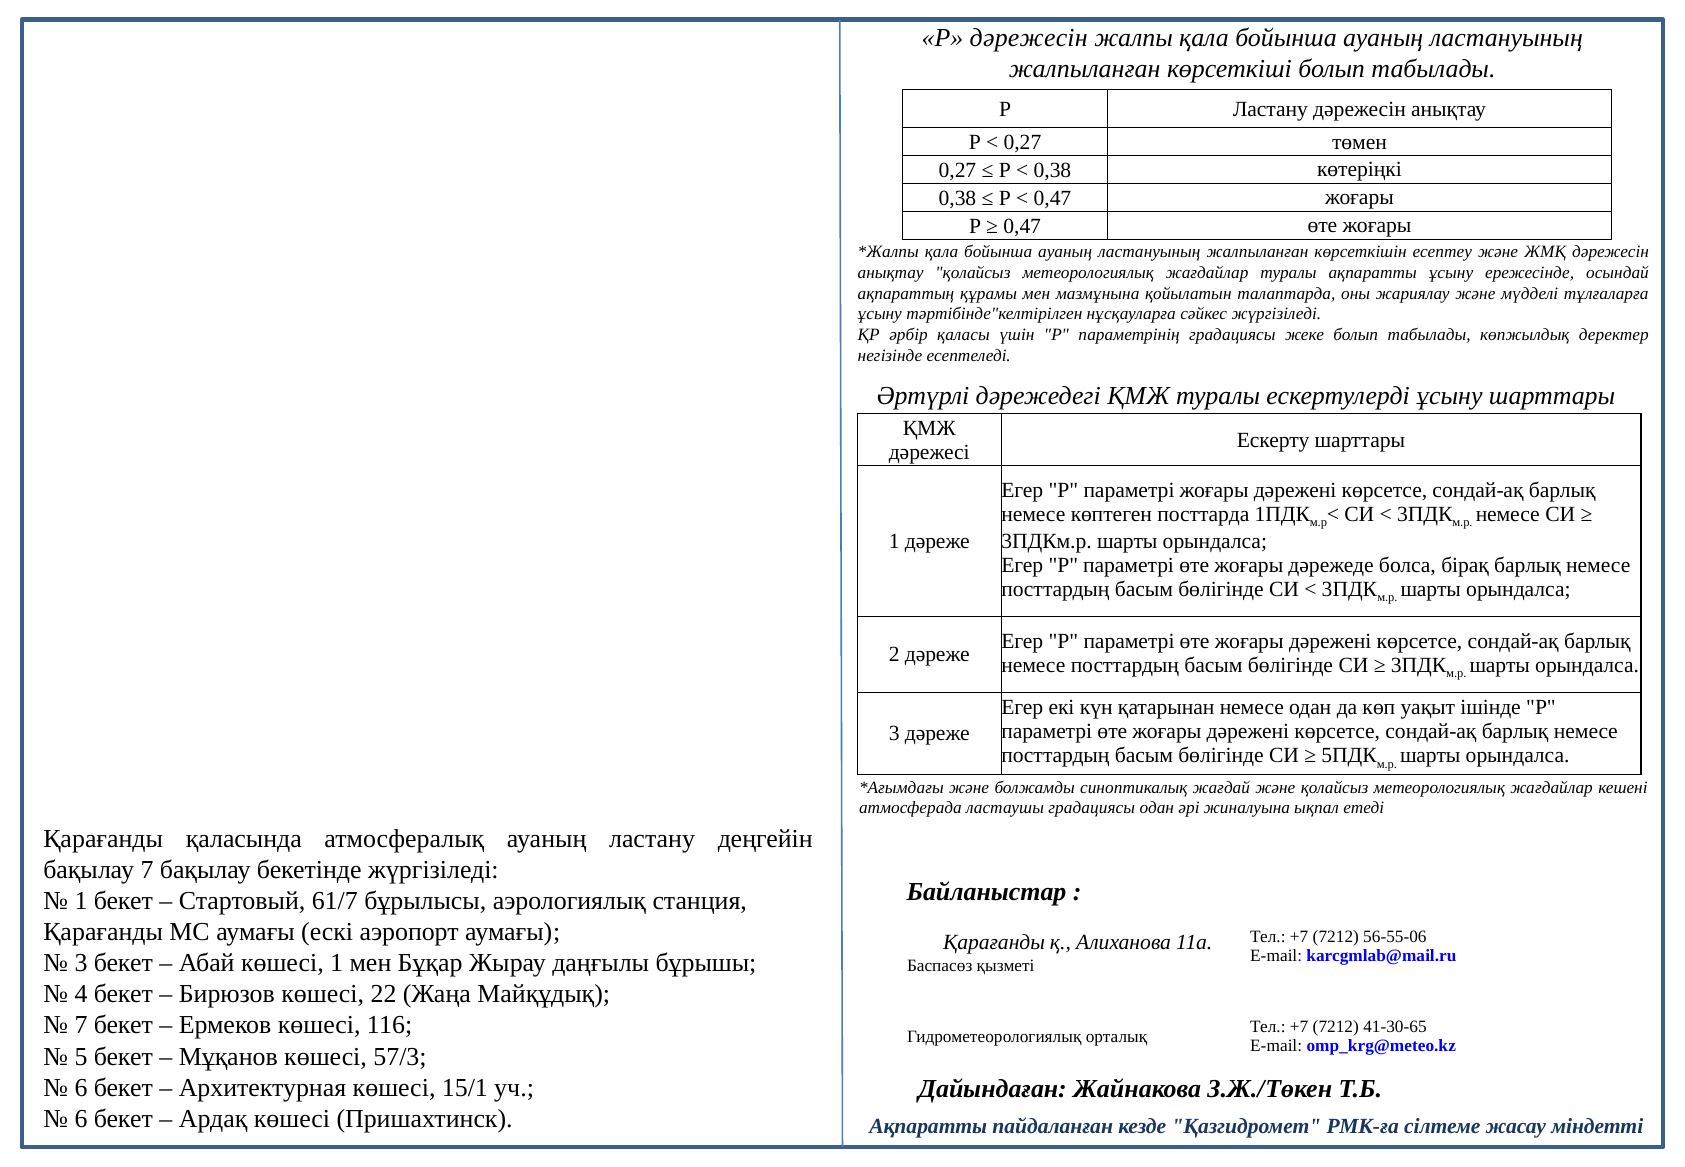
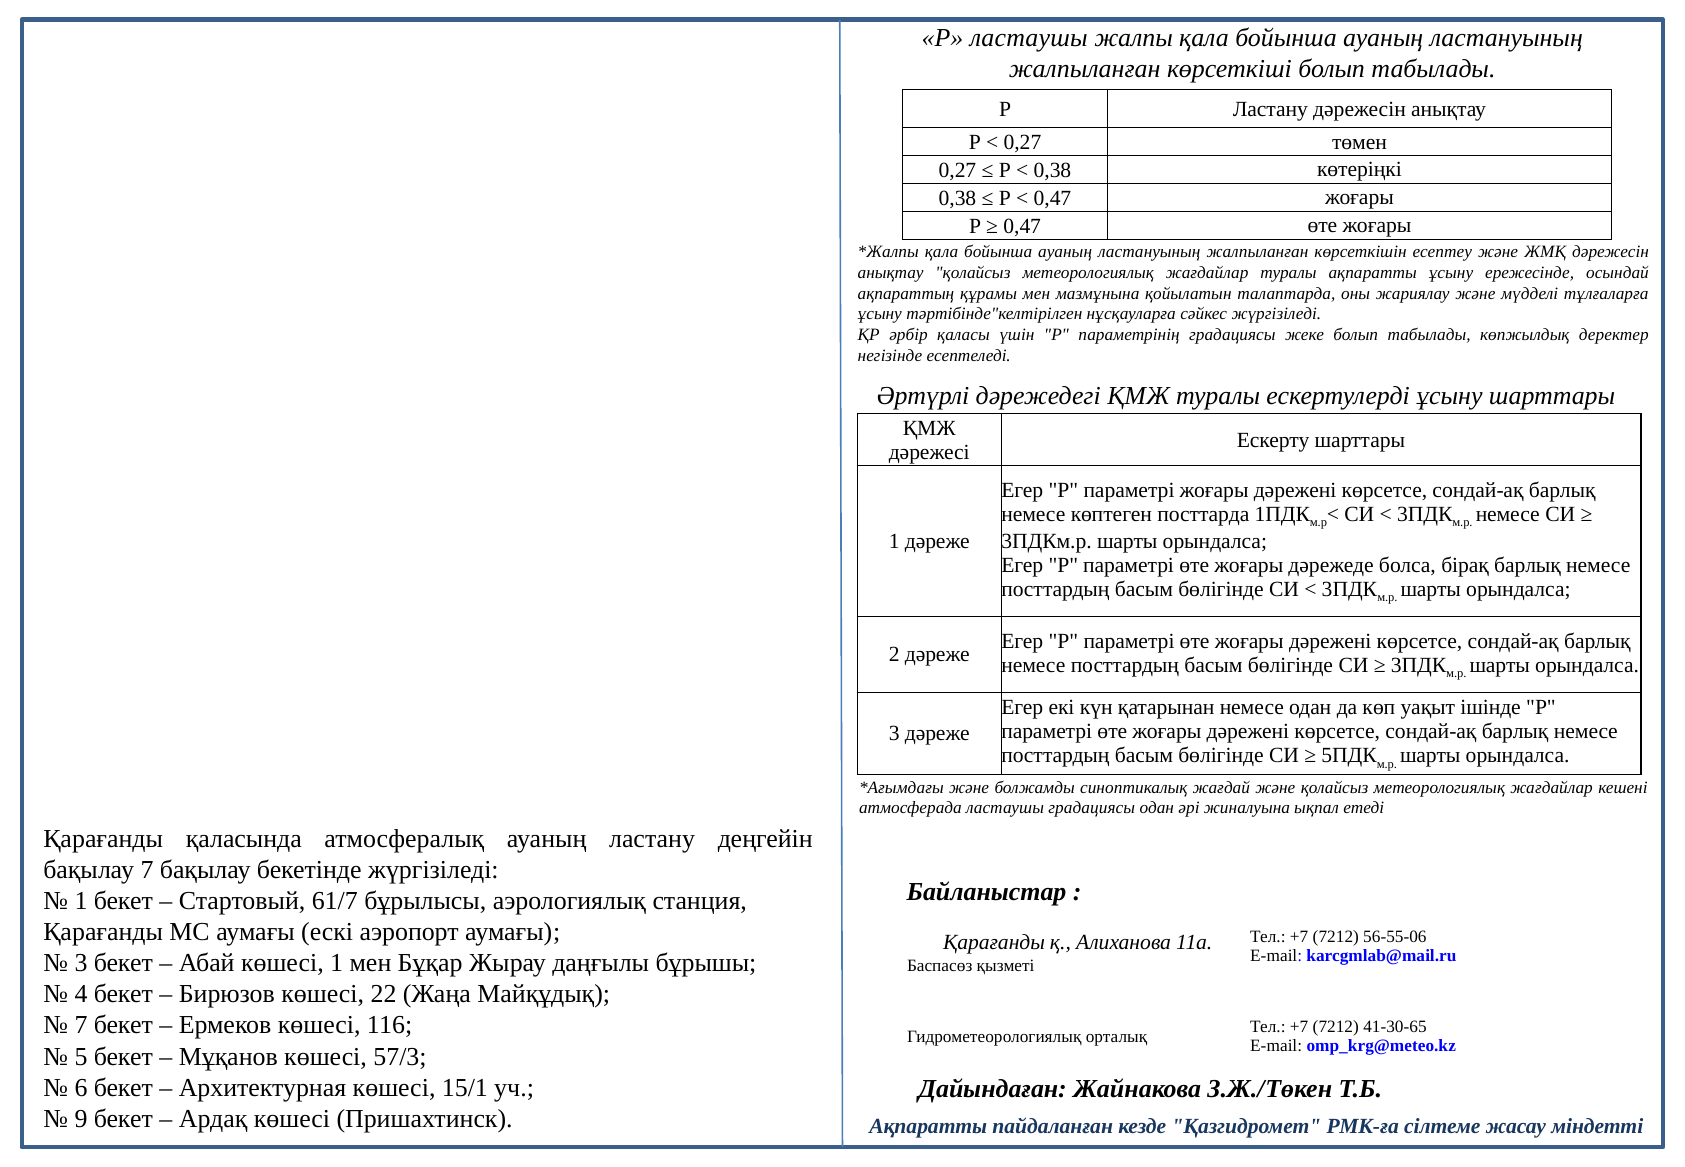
Р дәрежесін: дәрежесін -> ластаушы
6 at (81, 1118): 6 -> 9
